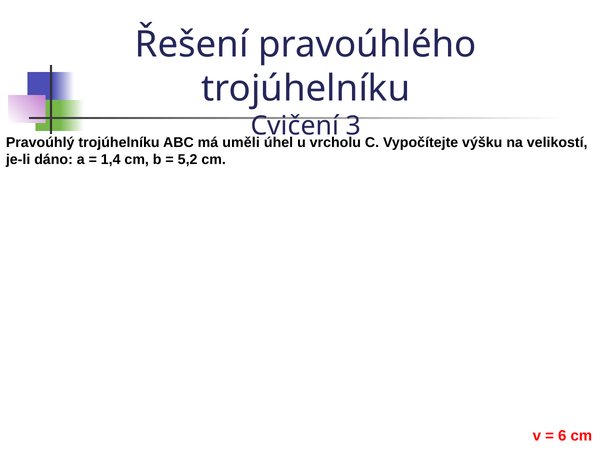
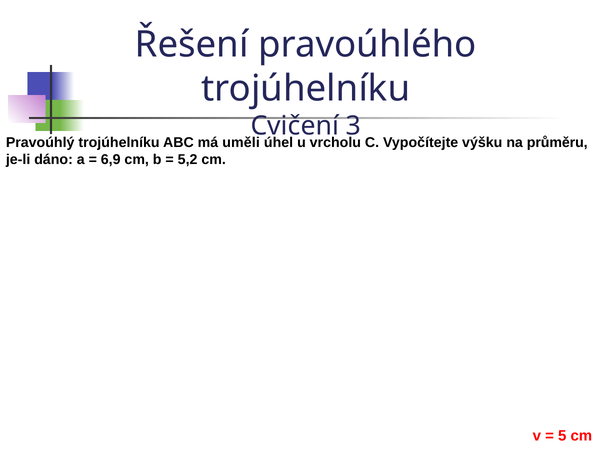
velikostí: velikostí -> průměru
1,4: 1,4 -> 6,9
6: 6 -> 5
